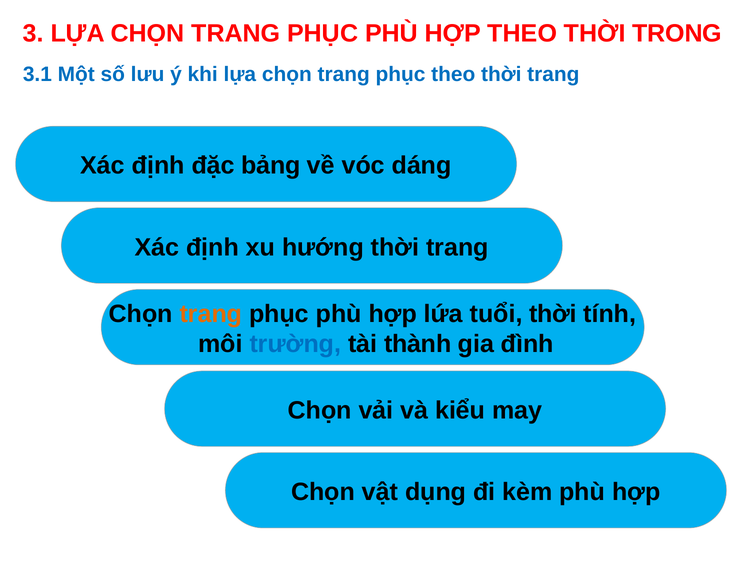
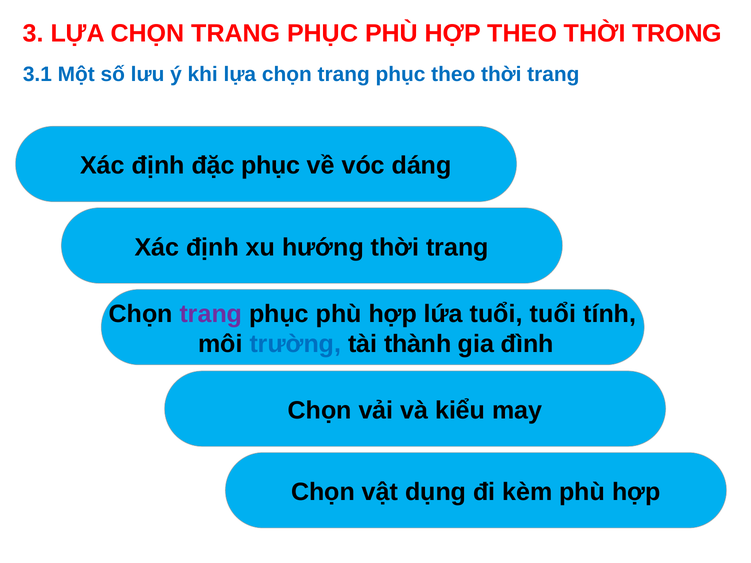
đặc bảng: bảng -> phục
trang at (211, 314) colour: orange -> purple
tuổi thời: thời -> tuổi
